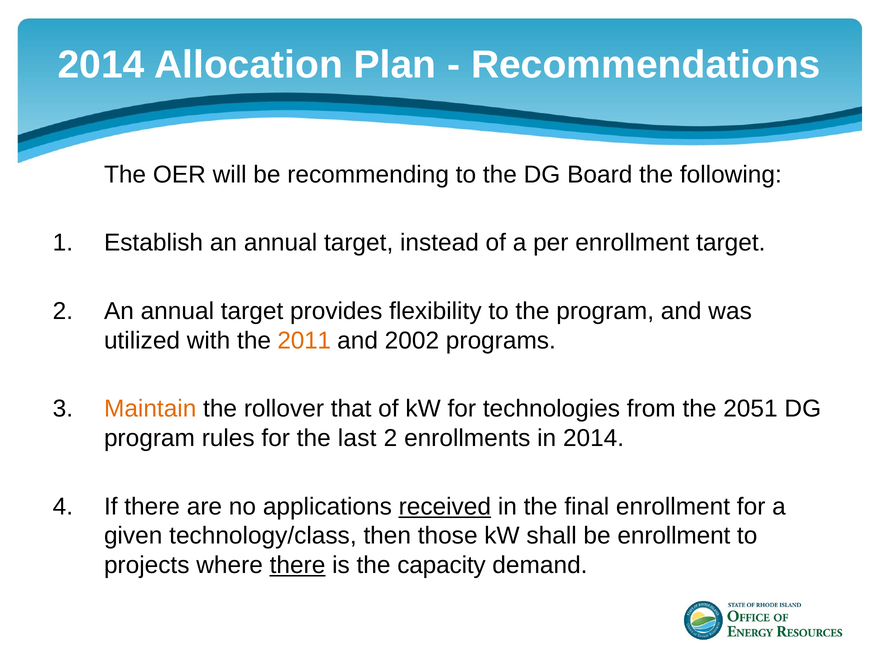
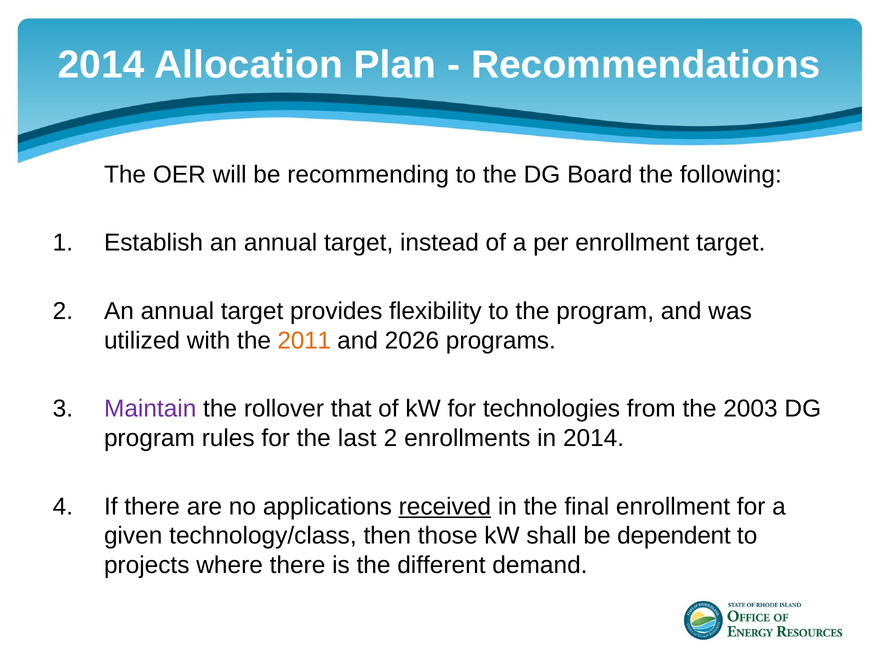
2002: 2002 -> 2026
Maintain colour: orange -> purple
2051: 2051 -> 2003
be enrollment: enrollment -> dependent
there at (298, 565) underline: present -> none
capacity: capacity -> different
